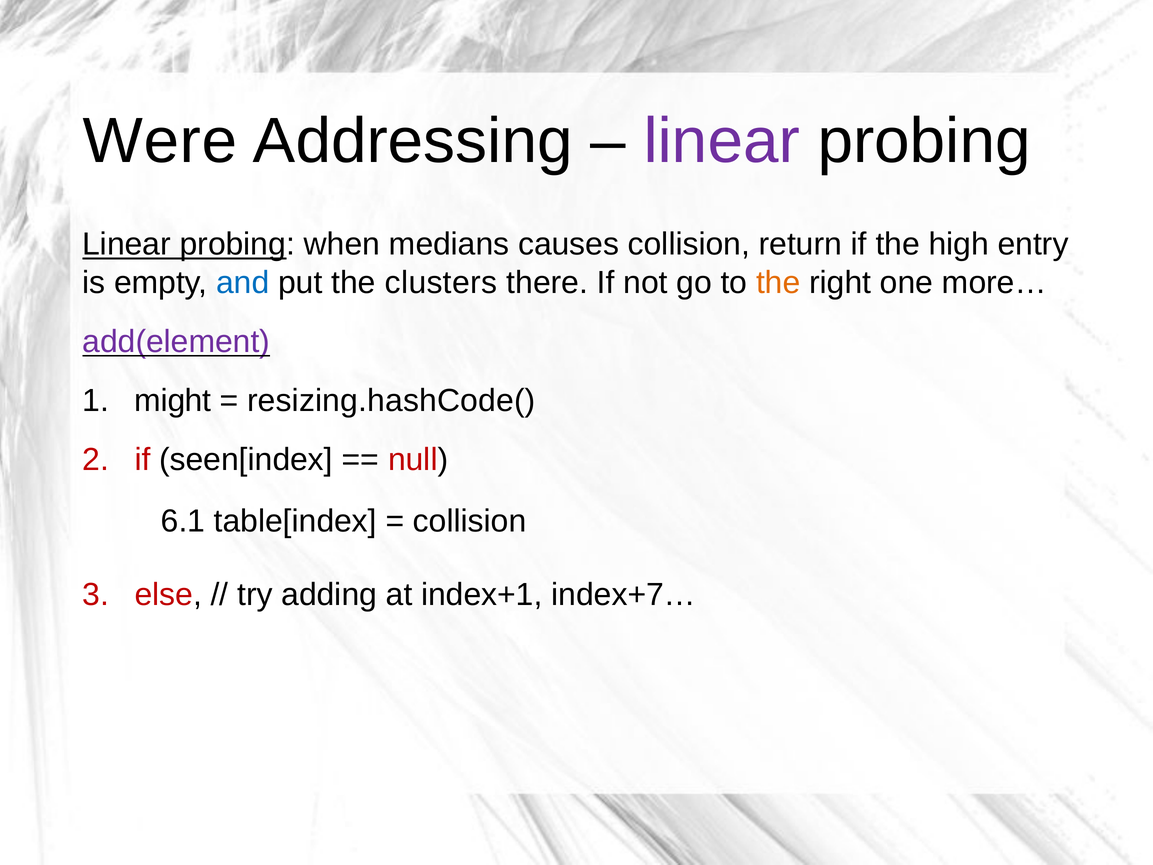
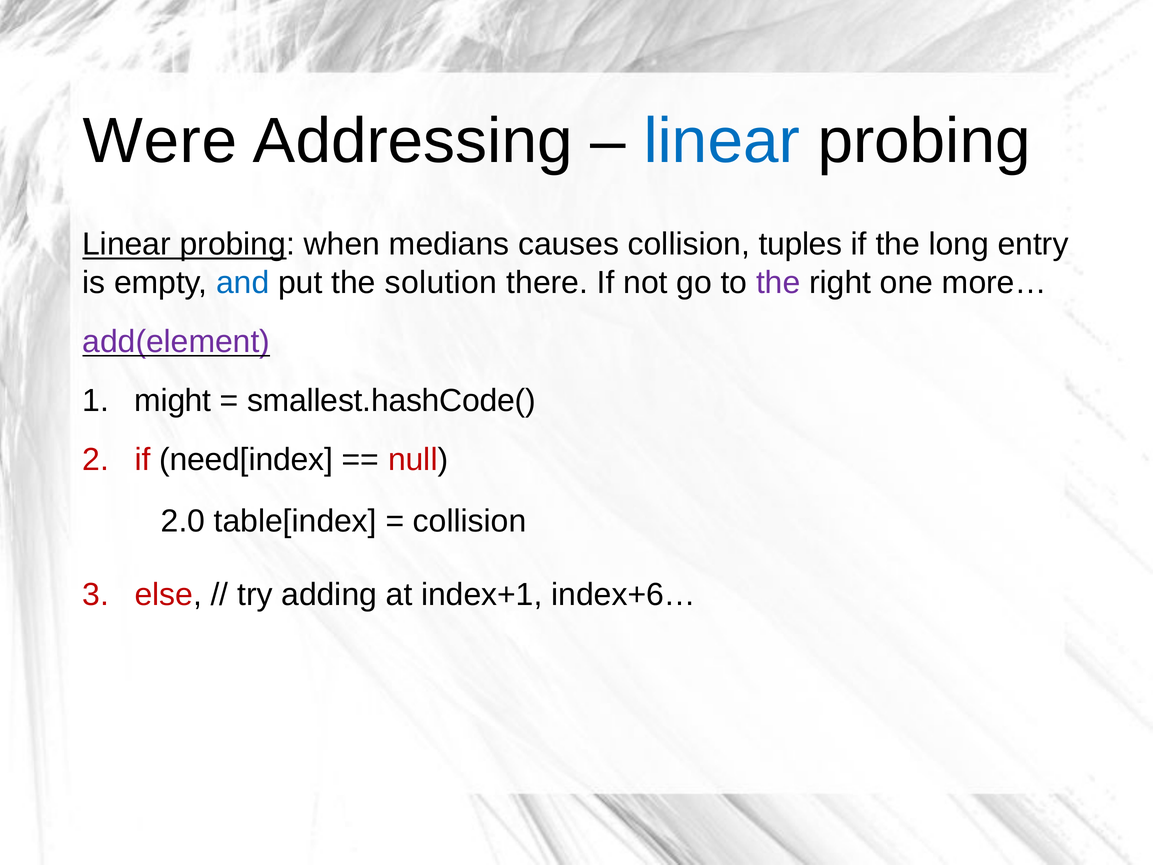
linear at (722, 141) colour: purple -> blue
return: return -> tuples
high: high -> long
clusters: clusters -> solution
the at (778, 283) colour: orange -> purple
resizing.hashCode(: resizing.hashCode( -> smallest.hashCode(
seen[index: seen[index -> need[index
6.1: 6.1 -> 2.0
index+7…: index+7… -> index+6…
